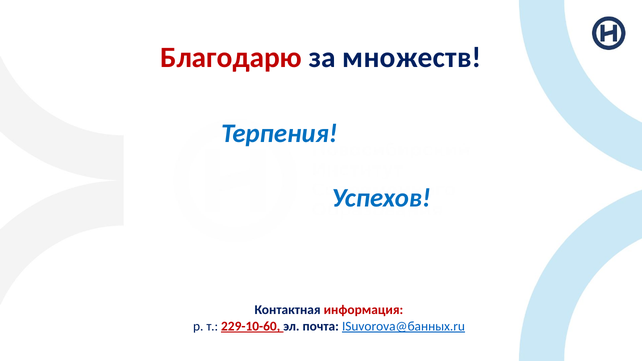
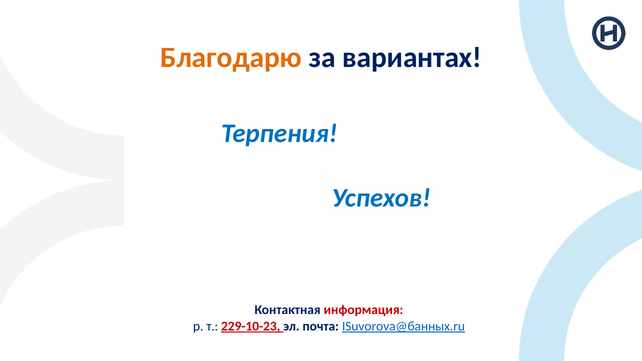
Благодарю colour: red -> orange
множеств: множеств -> вариантах
229-10-60: 229-10-60 -> 229-10-23
